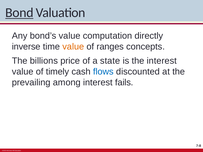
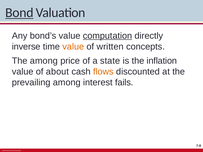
computation underline: none -> present
ranges: ranges -> written
The billions: billions -> among
the interest: interest -> inflation
timely: timely -> about
flows colour: blue -> orange
